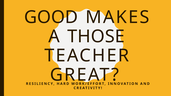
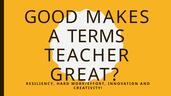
THOSE: THOSE -> TERMS
